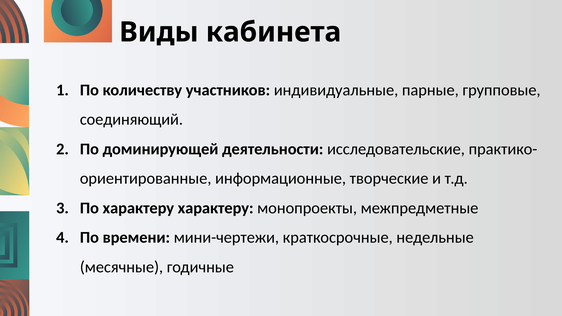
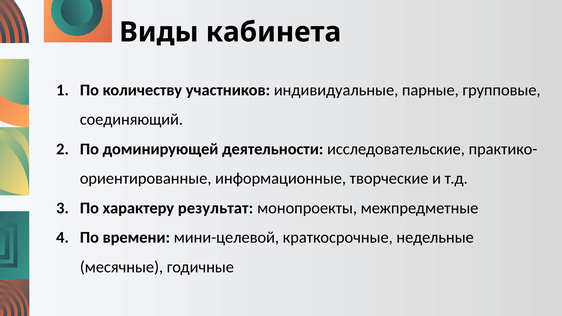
характеру характеру: характеру -> результат
мини-чертежи: мини-чертежи -> мини-целевой
